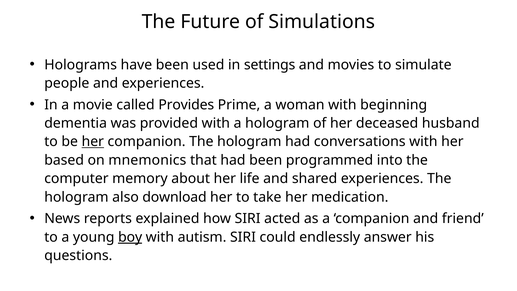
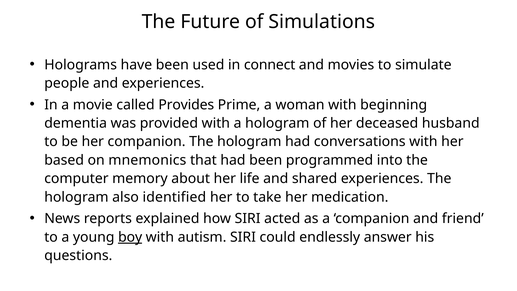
settings: settings -> connect
her at (93, 142) underline: present -> none
download: download -> identified
